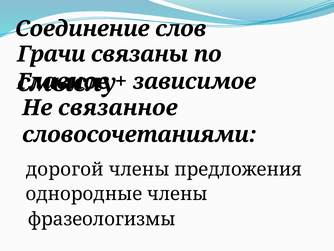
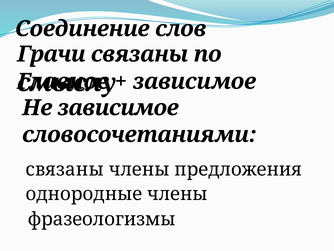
Не связанное: связанное -> зависимое
дорогой at (65, 169): дорогой -> связаны
